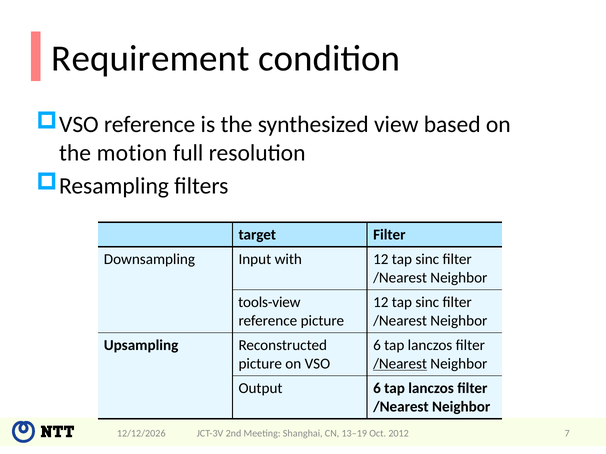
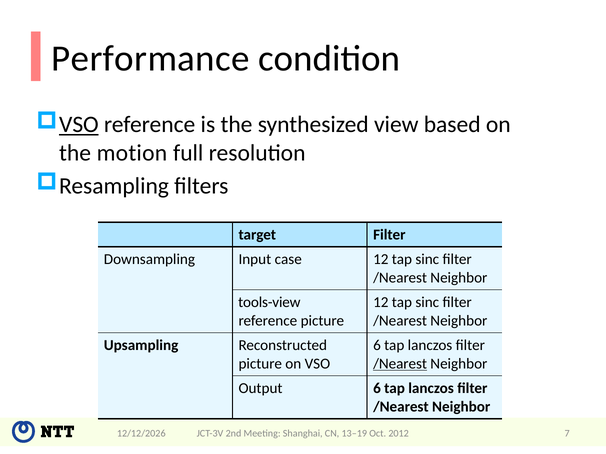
Requirement: Requirement -> Performance
VSO at (79, 125) underline: none -> present
with: with -> case
